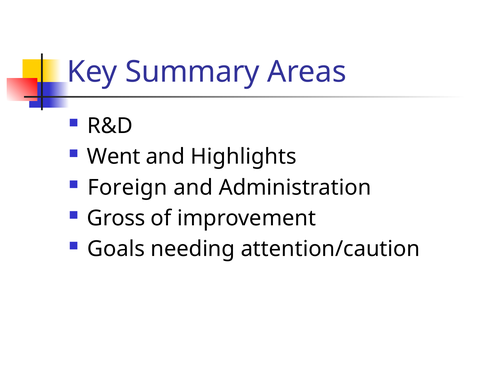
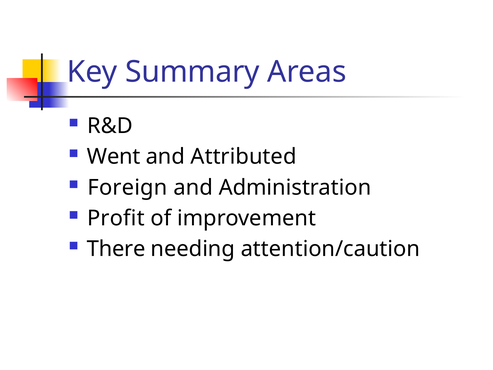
Highlights: Highlights -> Attributed
Gross: Gross -> Profit
Goals: Goals -> There
